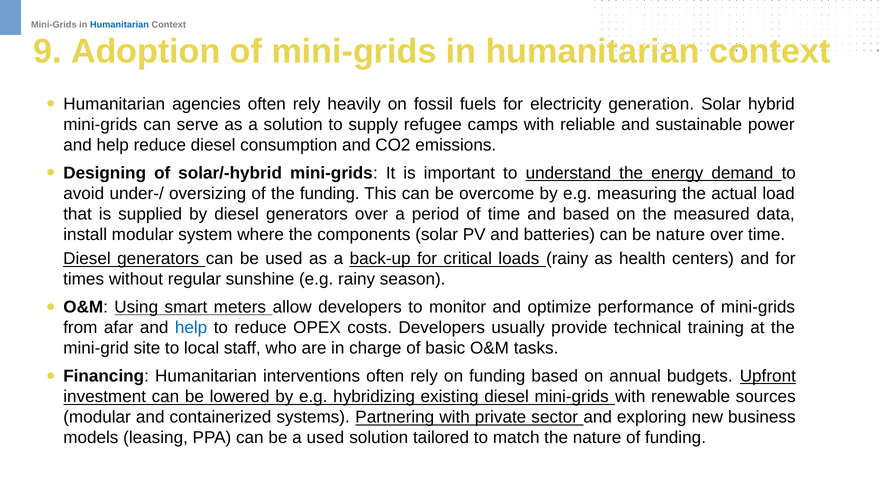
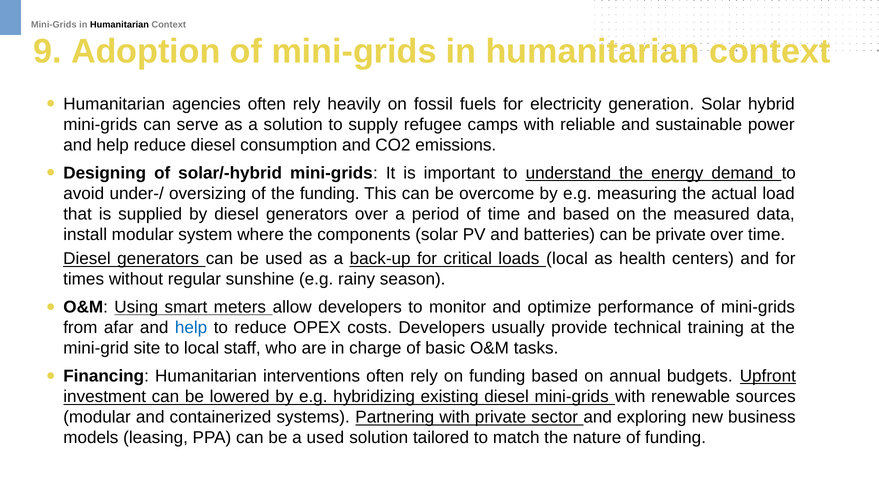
Humanitarian at (119, 25) colour: blue -> black
be nature: nature -> private
loads rainy: rainy -> local
